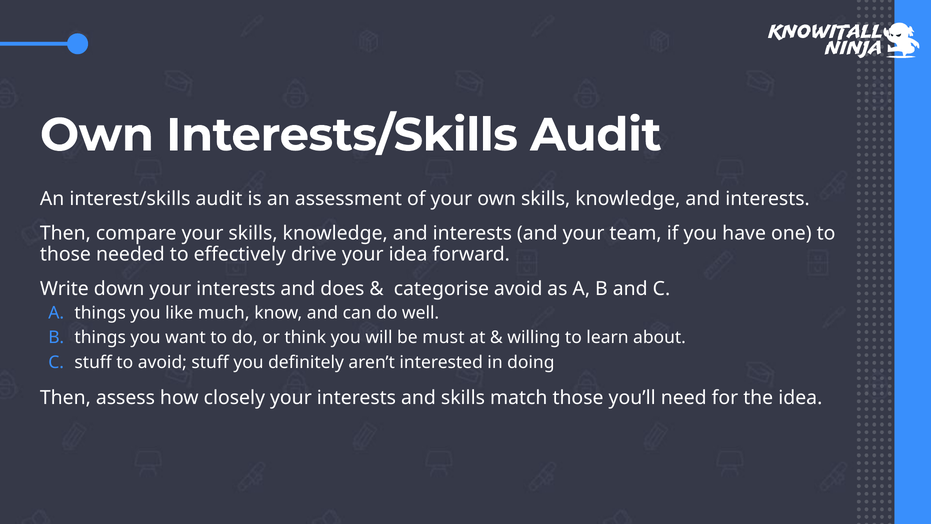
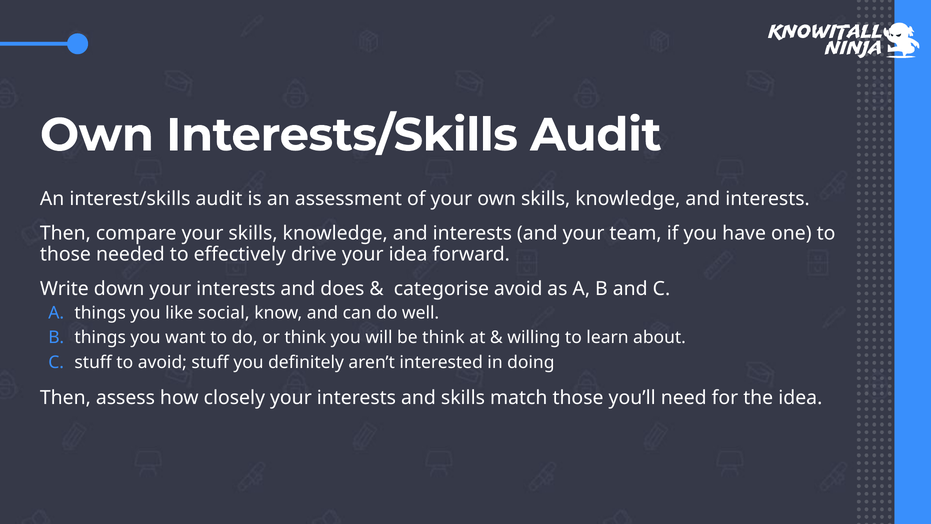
much: much -> social
be must: must -> think
